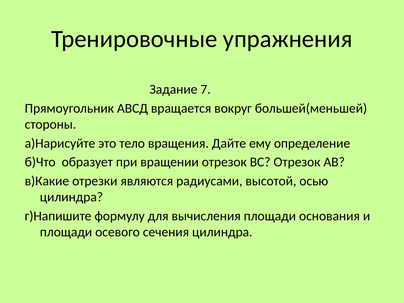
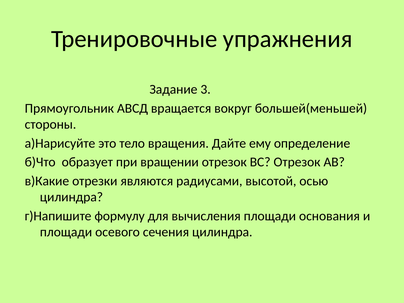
7: 7 -> 3
